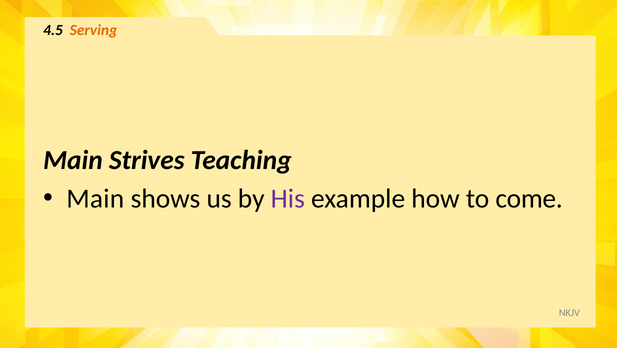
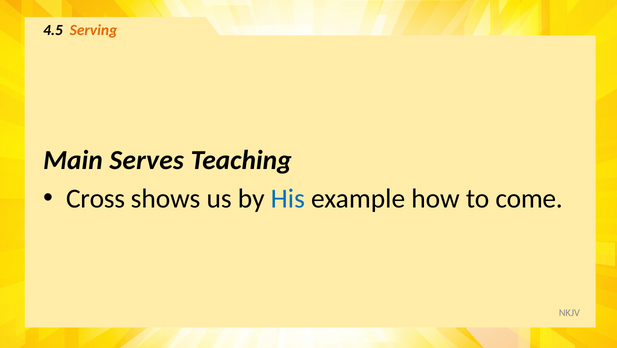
Strives: Strives -> Serves
Main at (95, 199): Main -> Cross
His colour: purple -> blue
